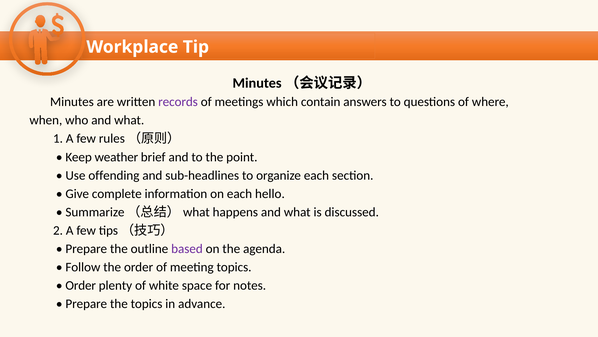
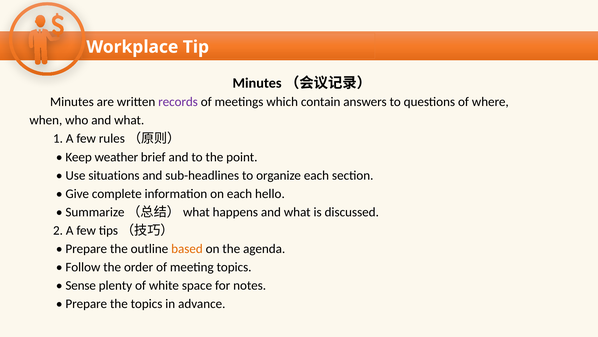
offending: offending -> situations
based colour: purple -> orange
Order at (81, 285): Order -> Sense
